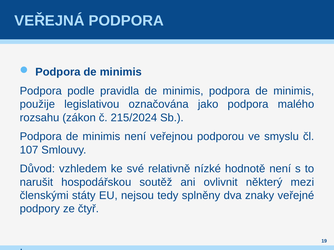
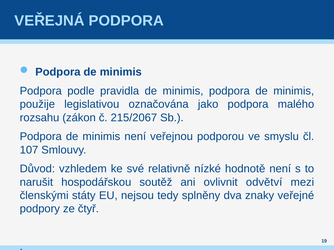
215/2024: 215/2024 -> 215/2067
některý: některý -> odvětví
